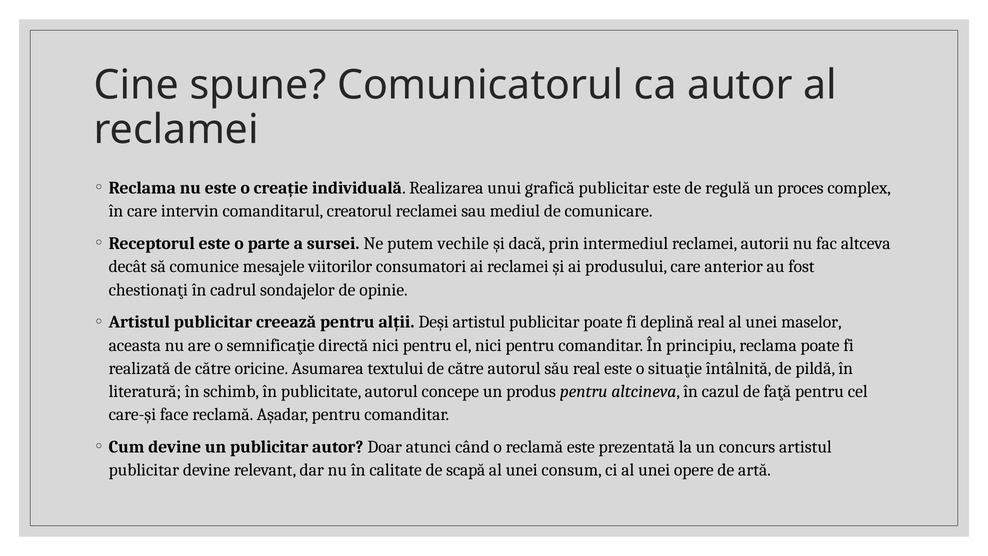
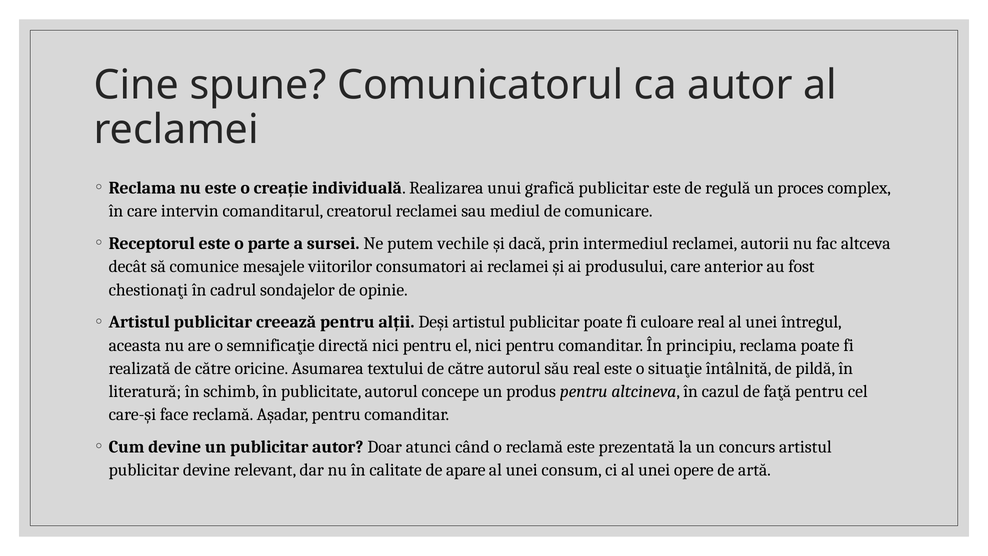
deplină: deplină -> culoare
maselor: maselor -> întregul
scapă: scapă -> apare
